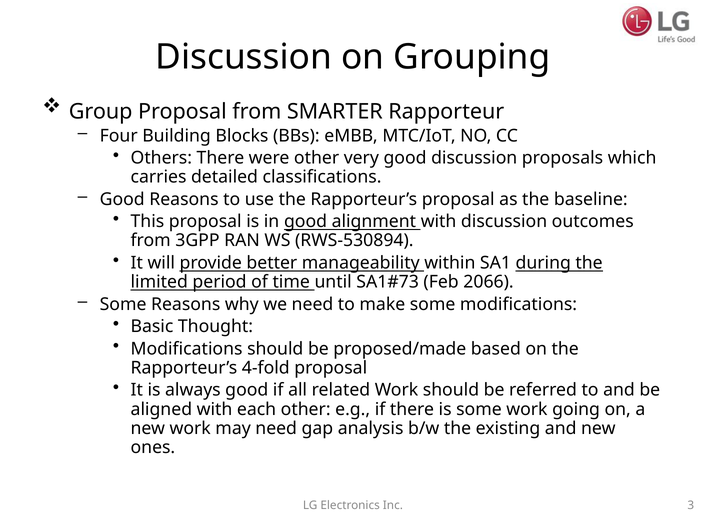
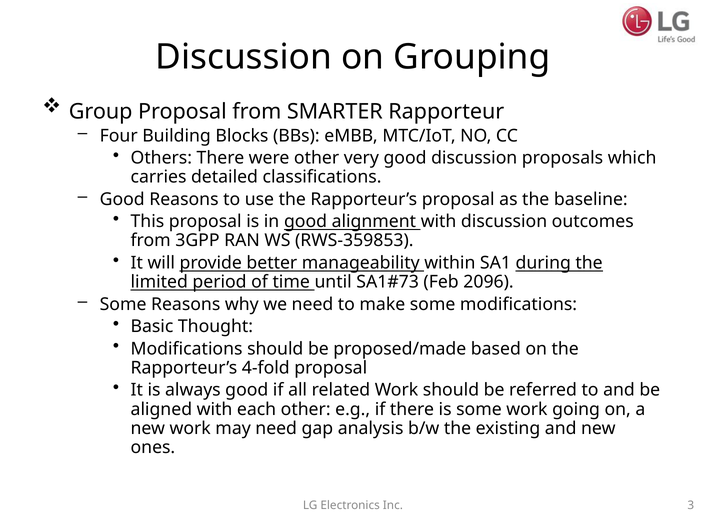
RWS-530894: RWS-530894 -> RWS-359853
2066: 2066 -> 2096
